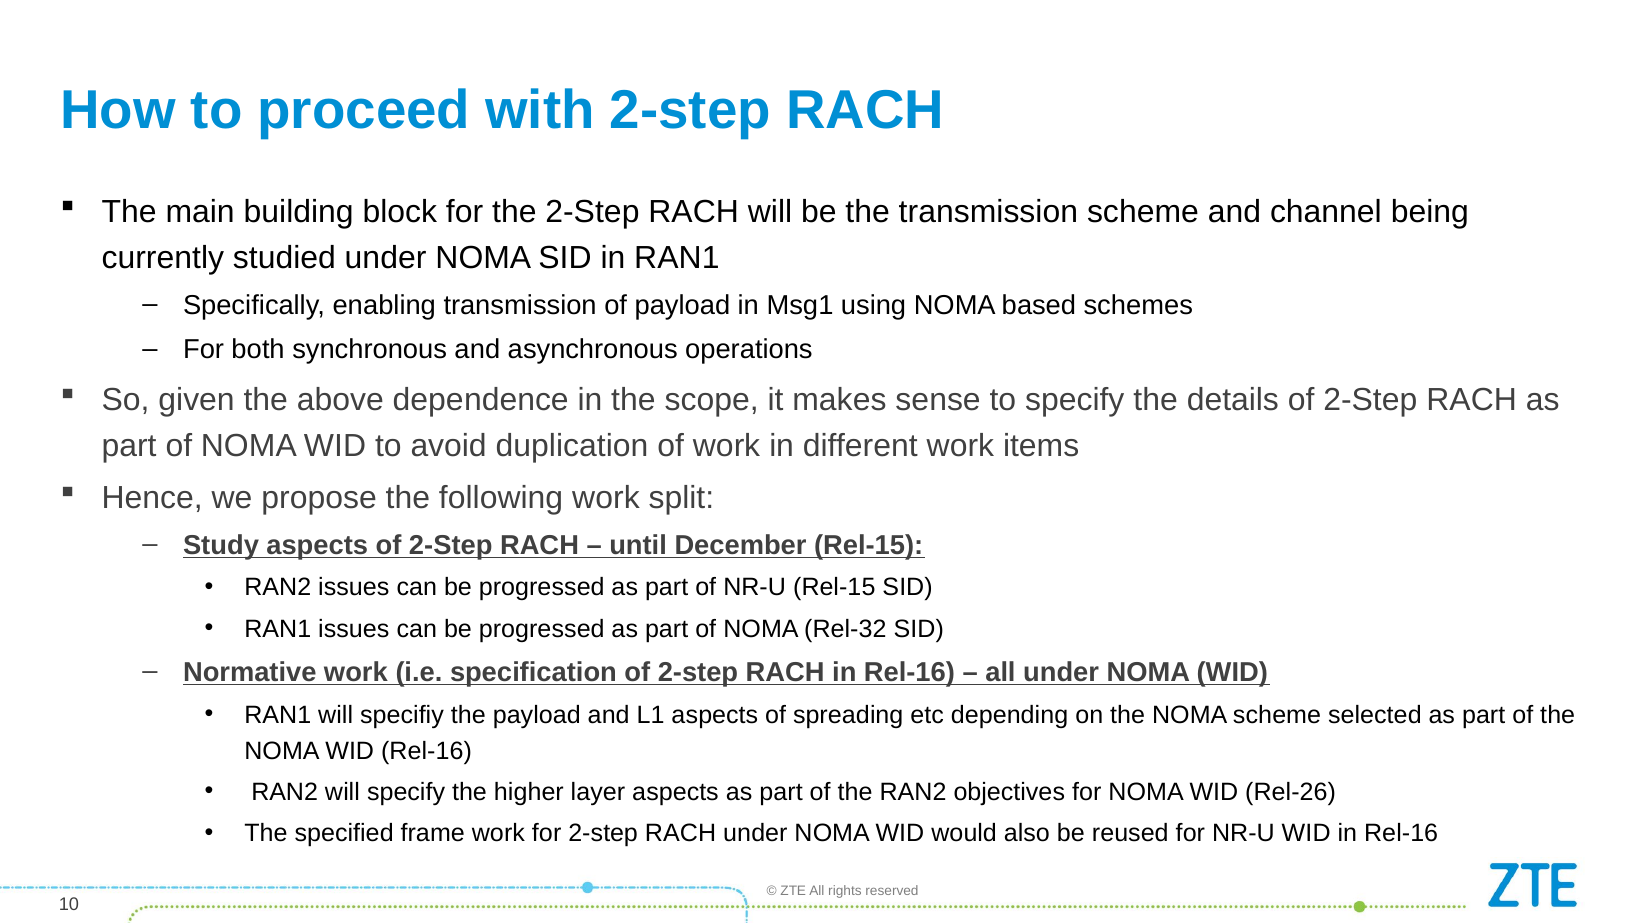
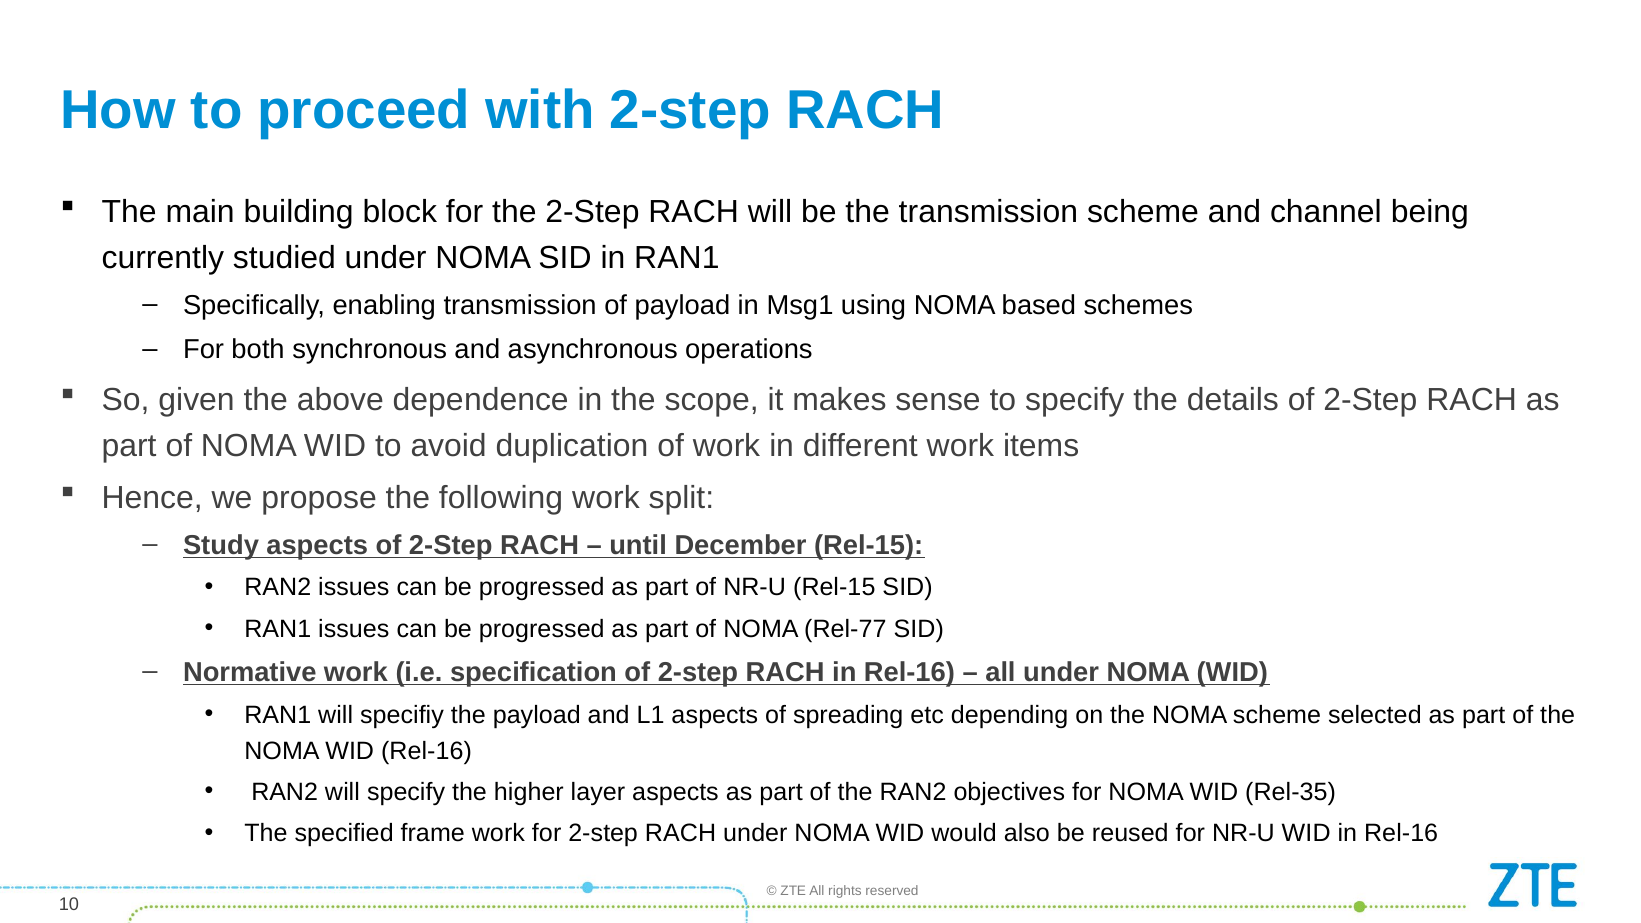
Rel-32: Rel-32 -> Rel-77
Rel-26: Rel-26 -> Rel-35
